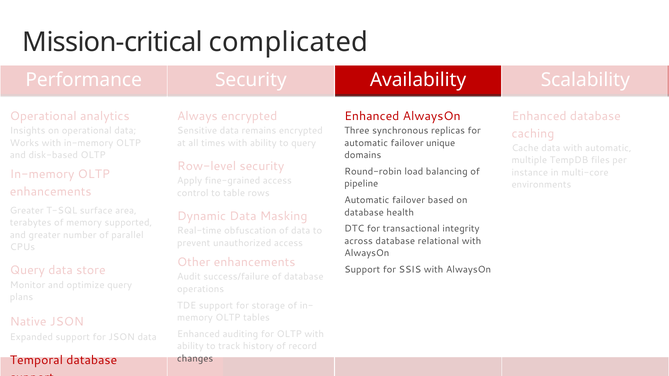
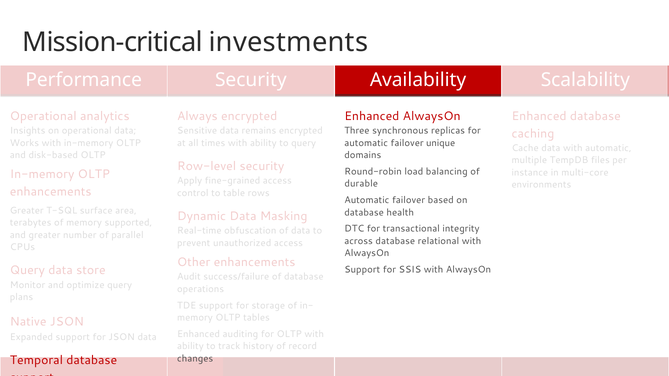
complicated: complicated -> investments
pipeline: pipeline -> durable
